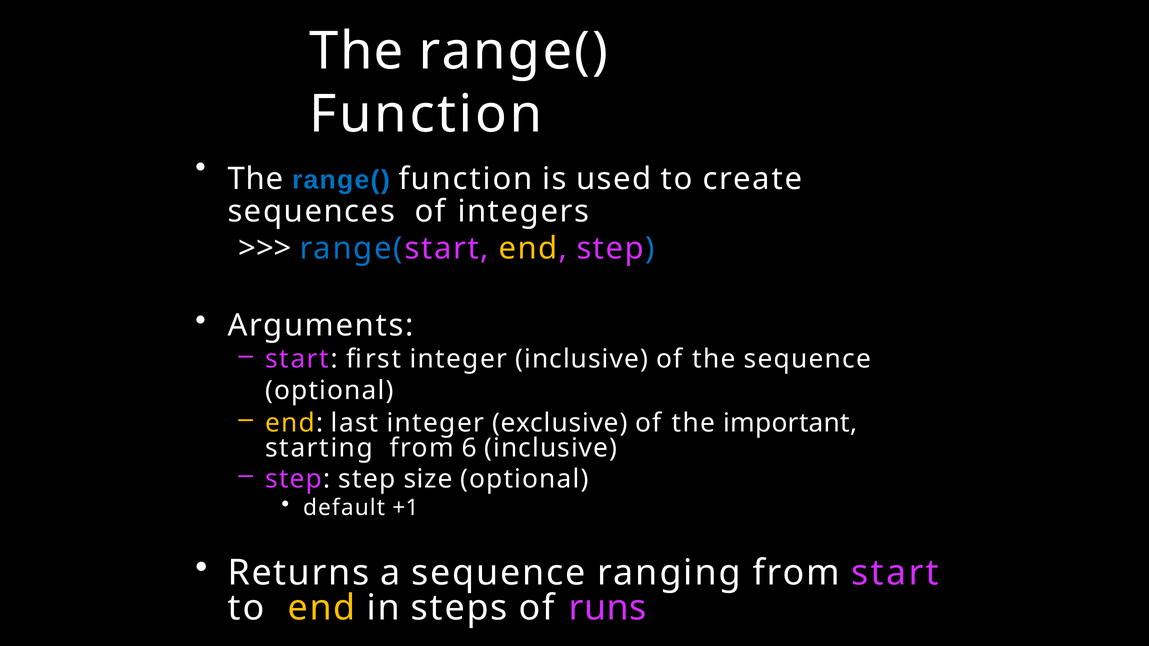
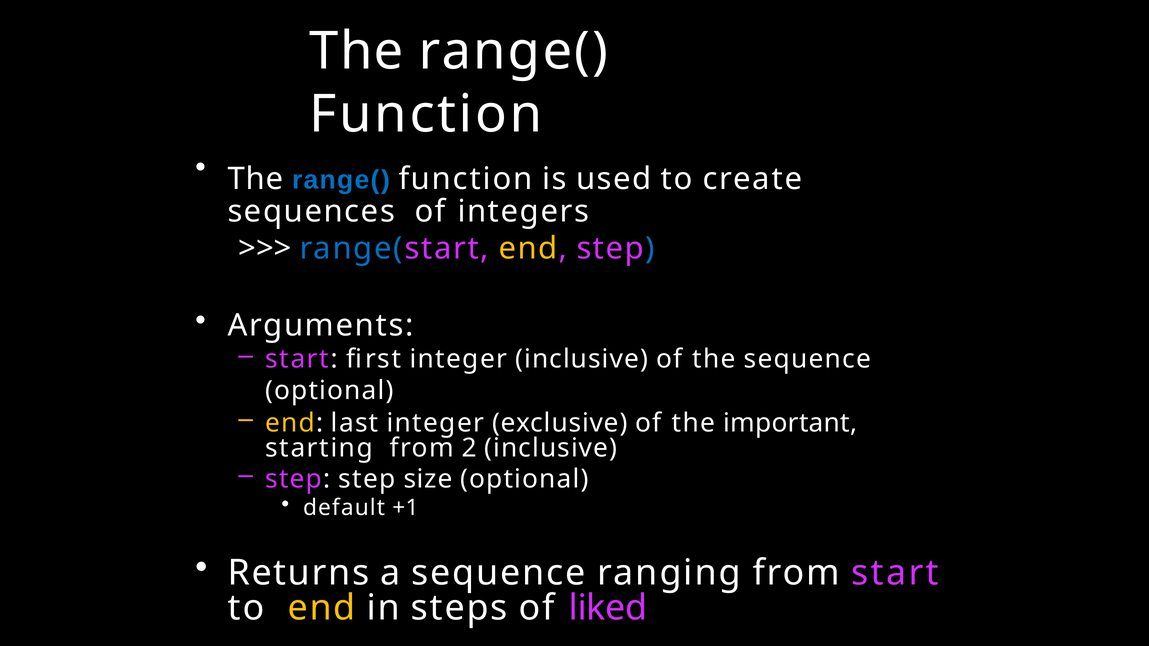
6: 6 -> 2
runs: runs -> liked
